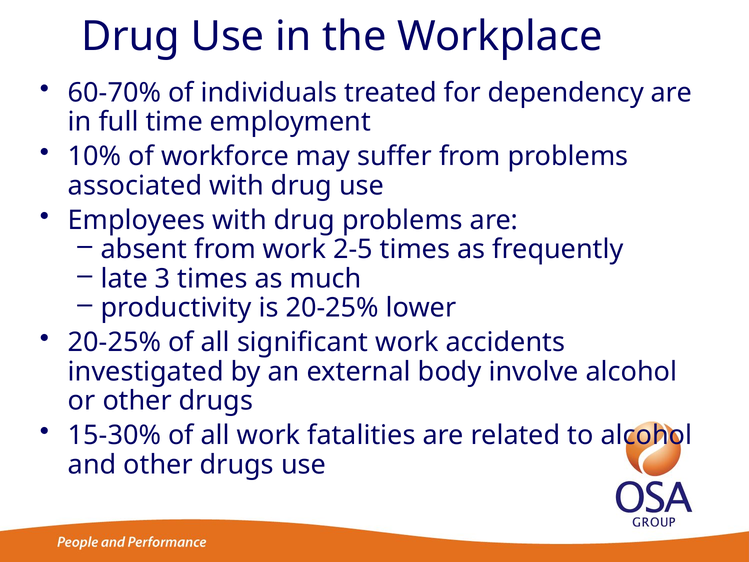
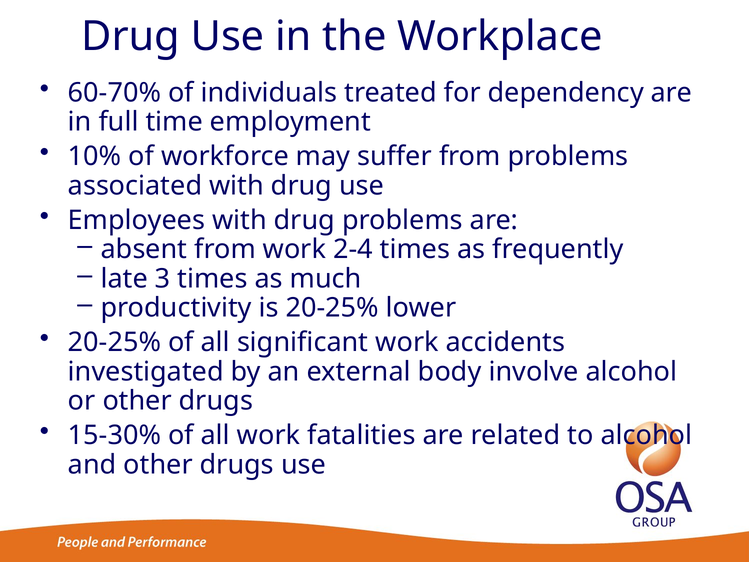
2-5: 2-5 -> 2-4
